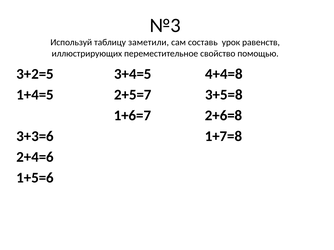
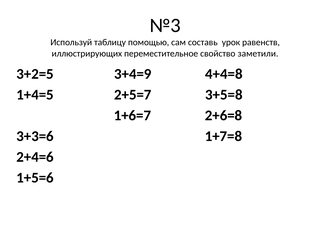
заметили: заметили -> помощью
помощью: помощью -> заметили
3+4=5: 3+4=5 -> 3+4=9
